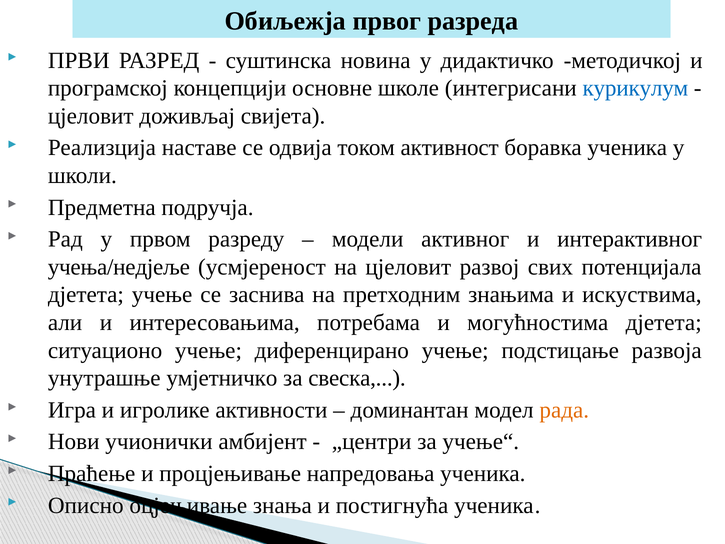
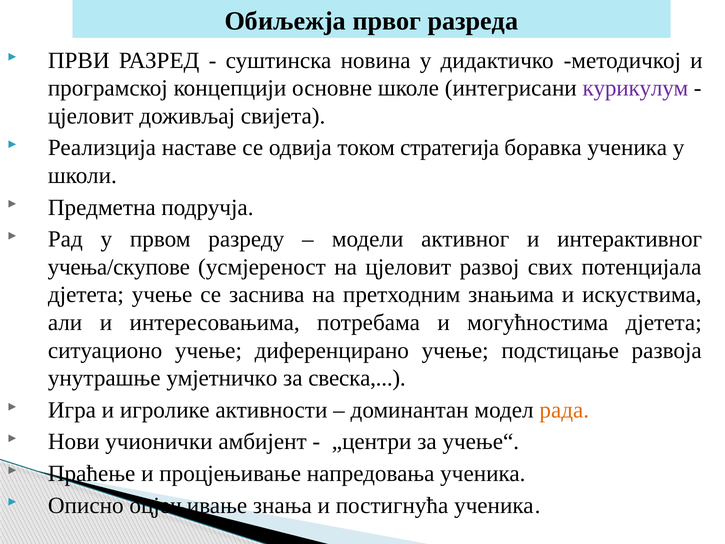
курикулум colour: blue -> purple
активност: активност -> стратегија
учења/недјеље: учења/недјеље -> учења/скупове
